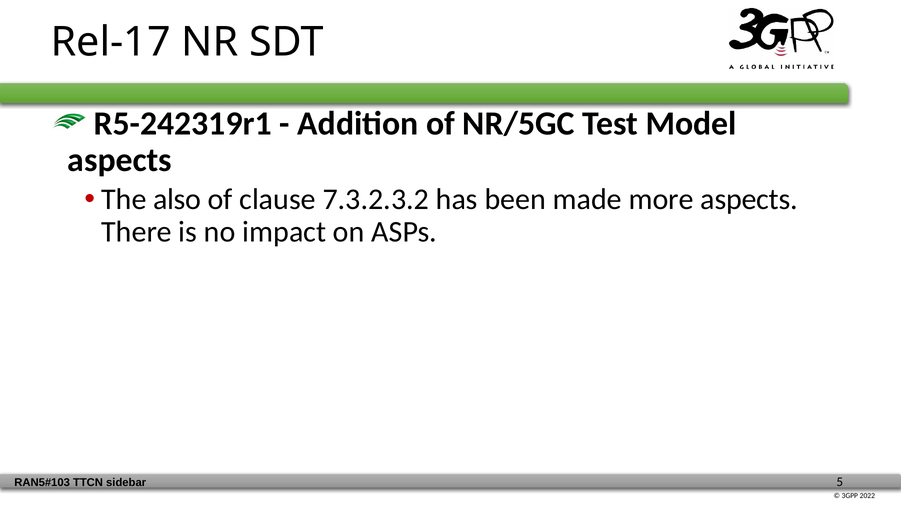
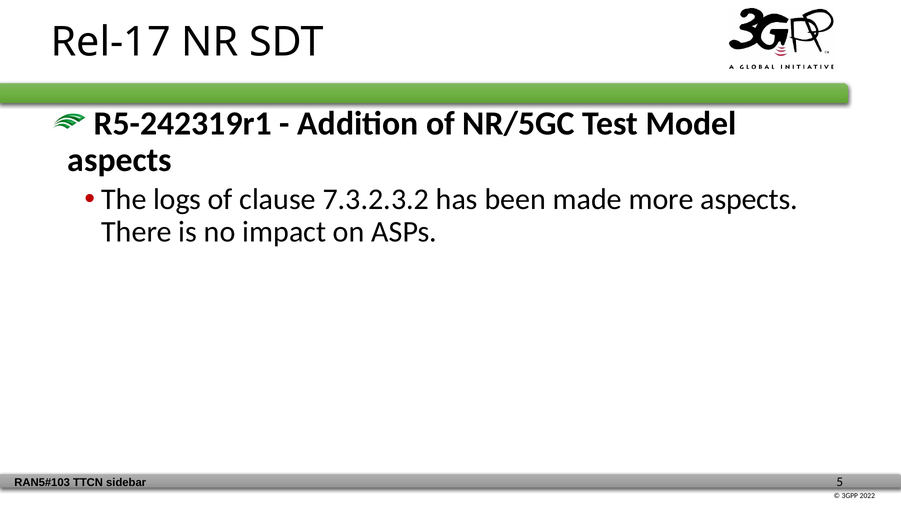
also: also -> logs
